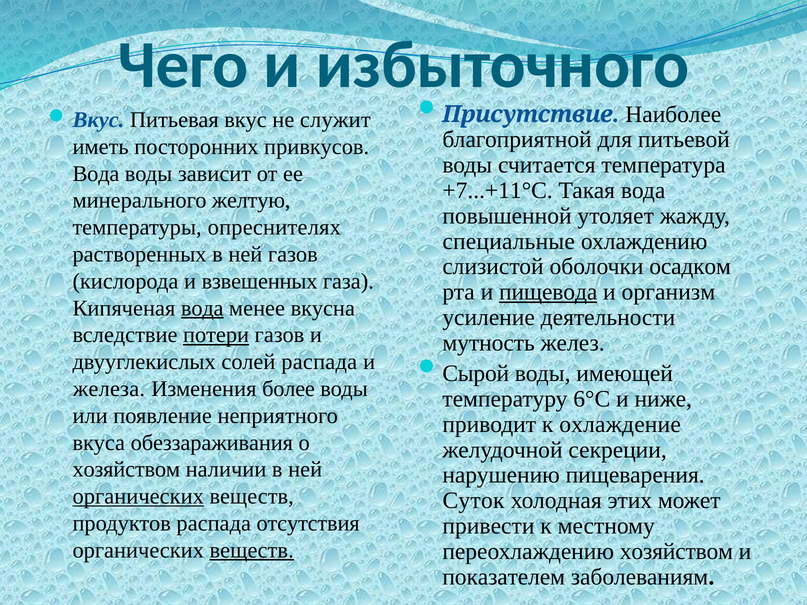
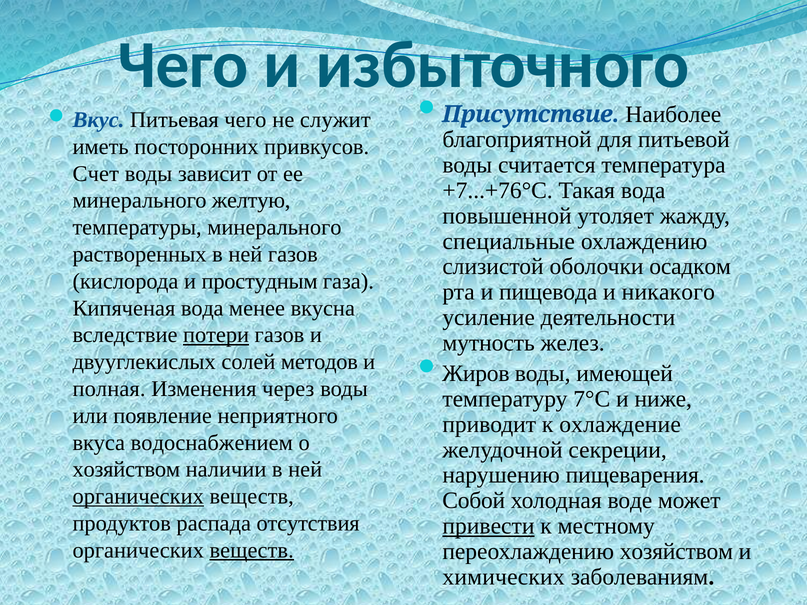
Питьевая вкус: вкус -> чего
Вода at (96, 174): Вода -> Счет
+7...+11°С: +7...+11°С -> +7...+76°С
температуры опреснителях: опреснителях -> минерального
взвешенных: взвешенных -> простудным
пищевода underline: present -> none
организм: организм -> никакого
вода at (202, 308) underline: present -> none
солей распада: распада -> методов
Сырой: Сырой -> Жиров
железа: железа -> полная
более: более -> через
6°С: 6°С -> 7°С
обеззараживания: обеззараживания -> водоснабжением
Суток: Суток -> Собой
этих: этих -> воде
привести underline: none -> present
показателем: показателем -> химических
